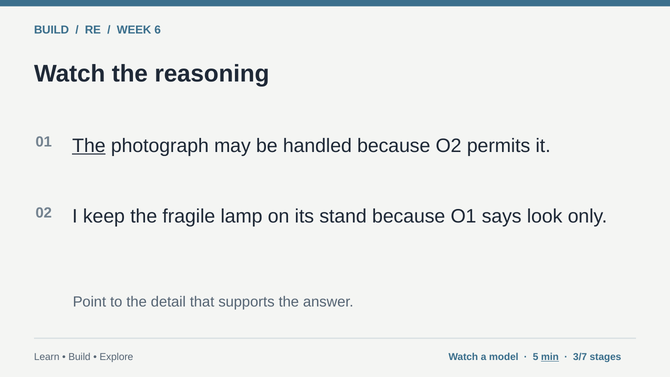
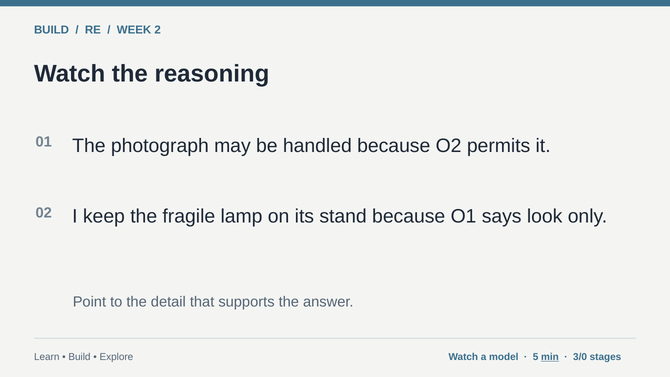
6: 6 -> 2
The at (89, 146) underline: present -> none
3/7: 3/7 -> 3/0
